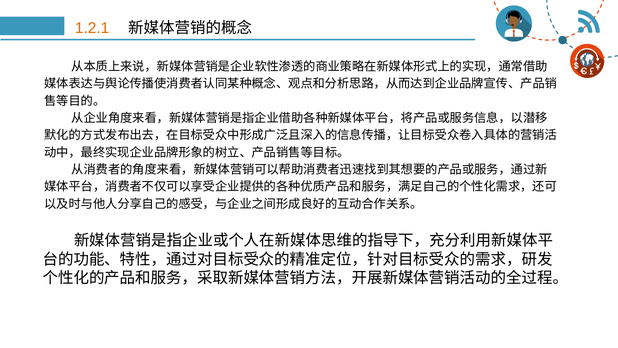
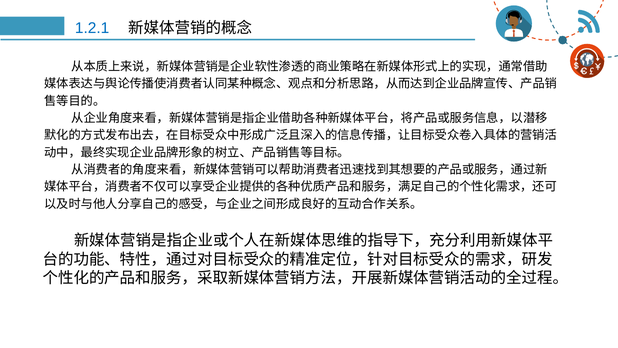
1.2.1 colour: orange -> blue
